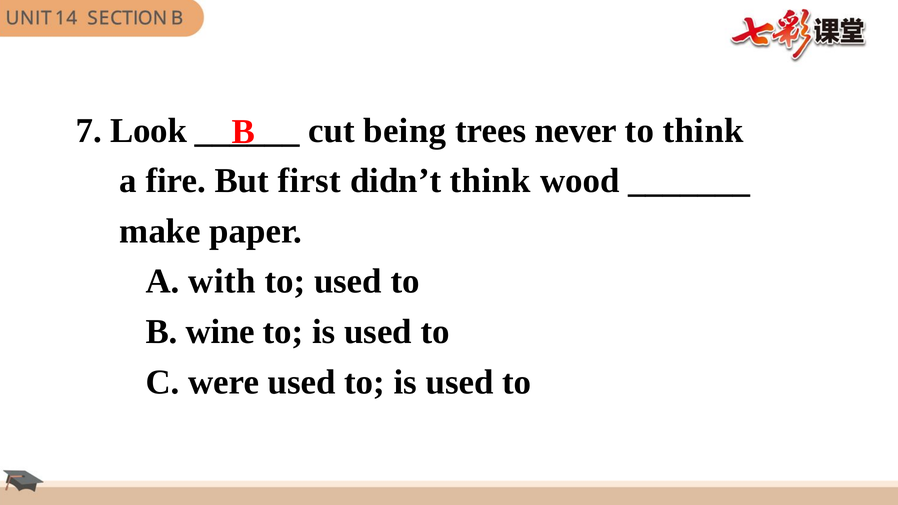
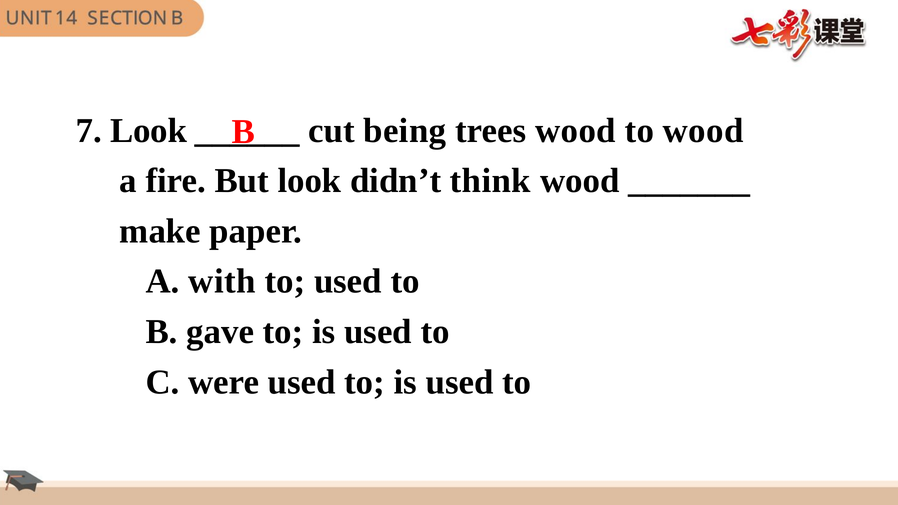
trees never: never -> wood
to think: think -> wood
But first: first -> look
wine: wine -> gave
